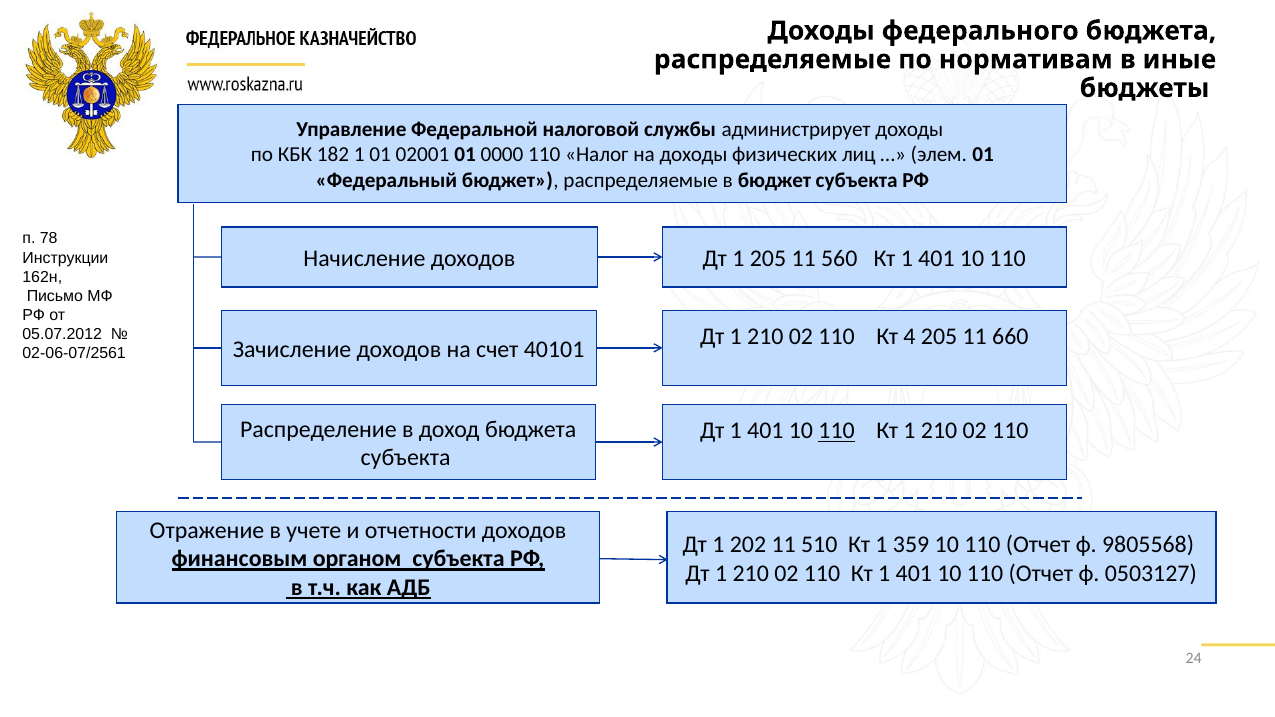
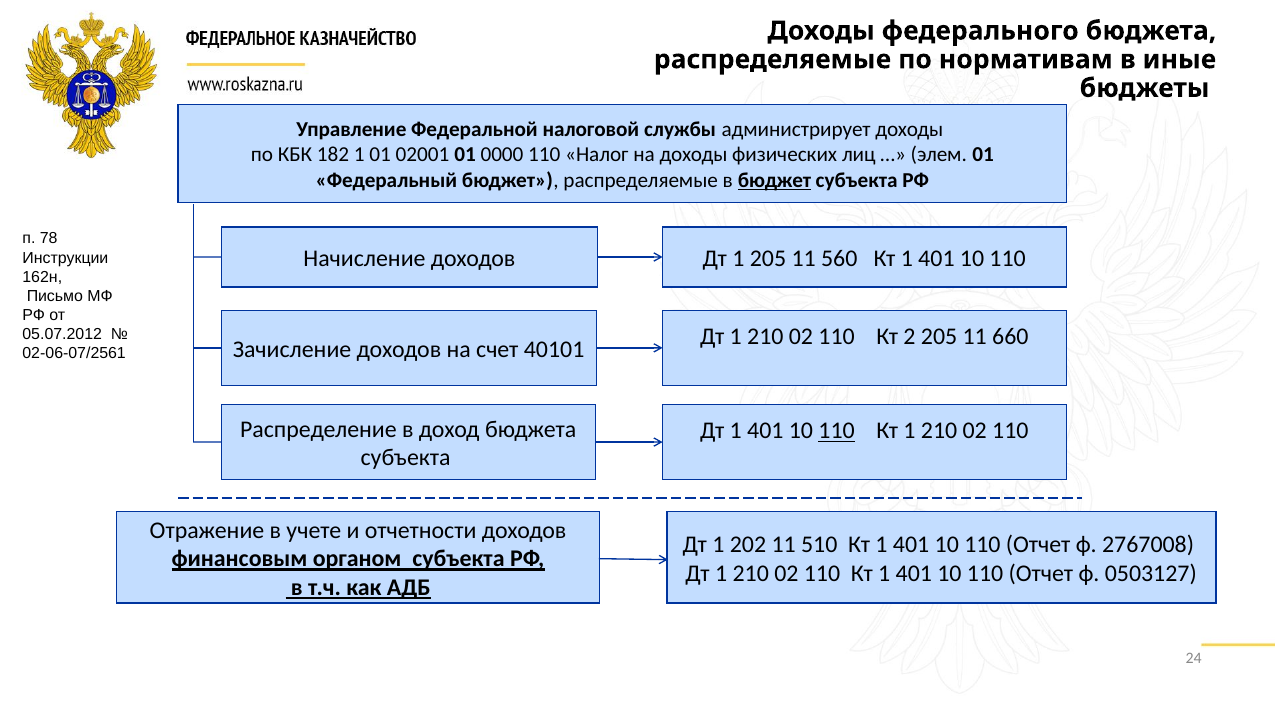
бюджет at (775, 180) underline: none -> present
4: 4 -> 2
510 Кт 1 359: 359 -> 401
9805568: 9805568 -> 2767008
